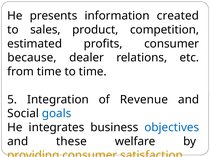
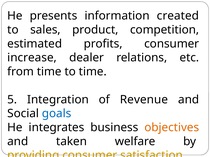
because: because -> increase
objectives colour: blue -> orange
these: these -> taken
